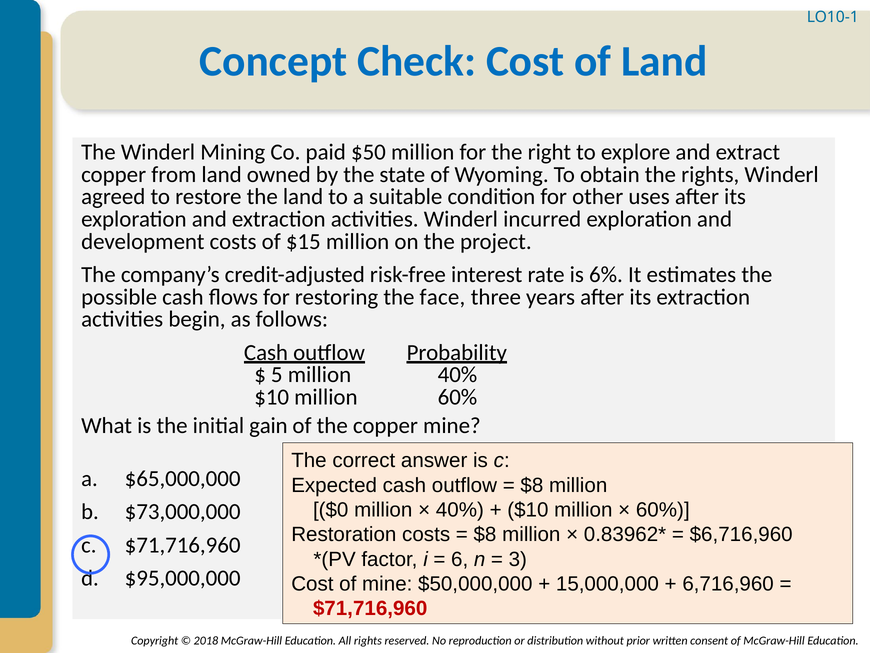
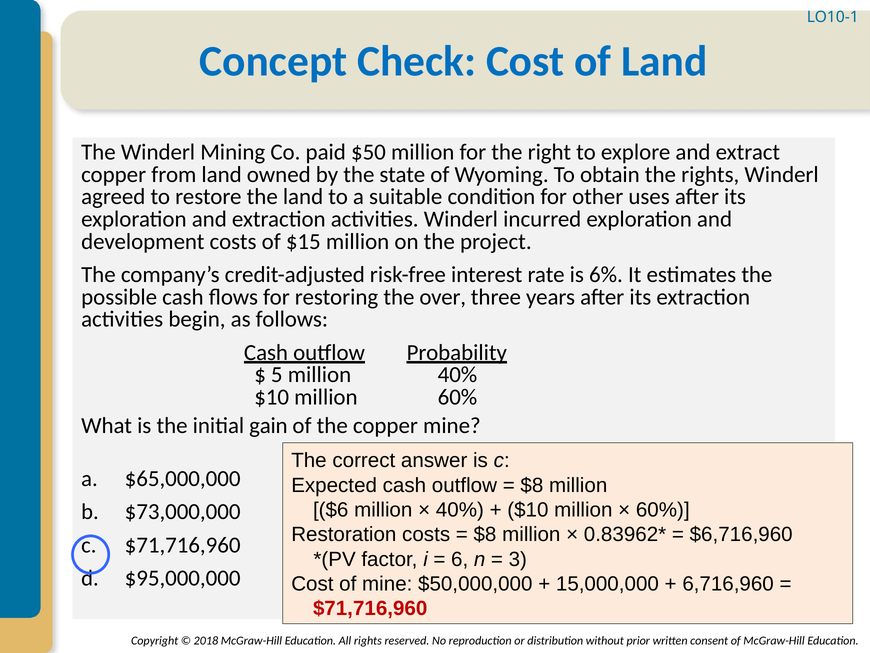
face: face -> over
$0: $0 -> $6
